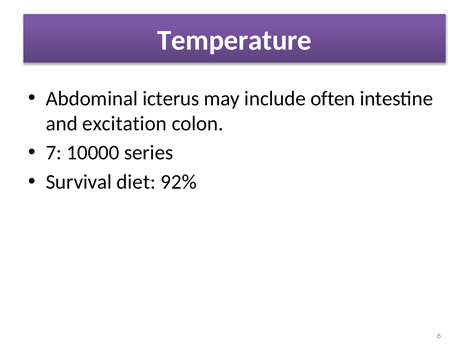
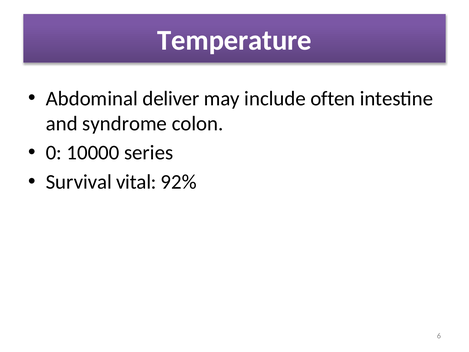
icterus: icterus -> deliver
excitation: excitation -> syndrome
7: 7 -> 0
diet: diet -> vital
